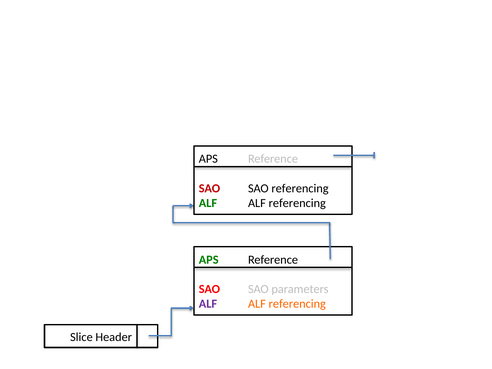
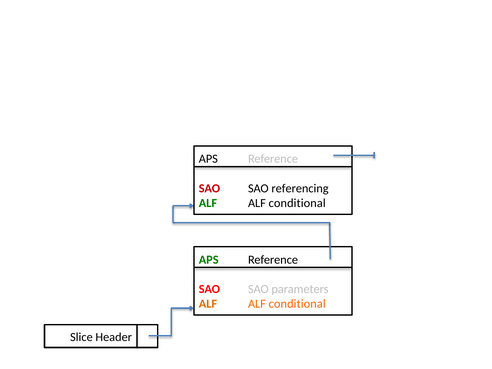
referencing at (297, 203): referencing -> conditional
ALF at (208, 304) colour: purple -> orange
referencing at (297, 304): referencing -> conditional
